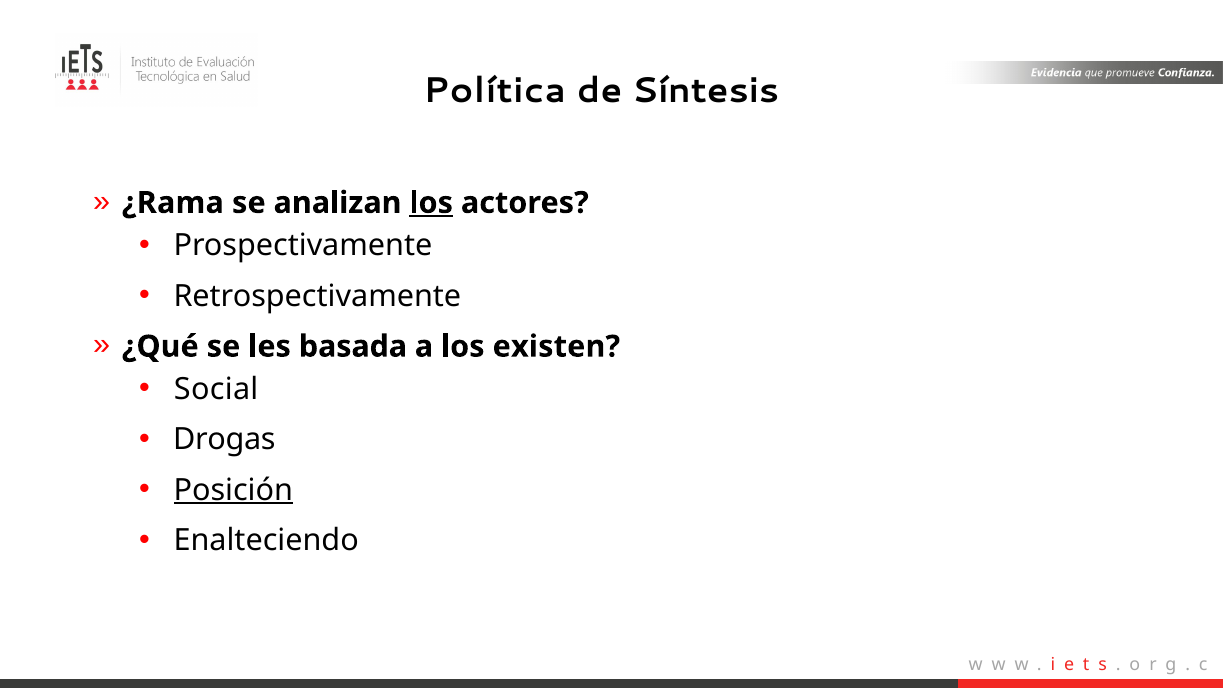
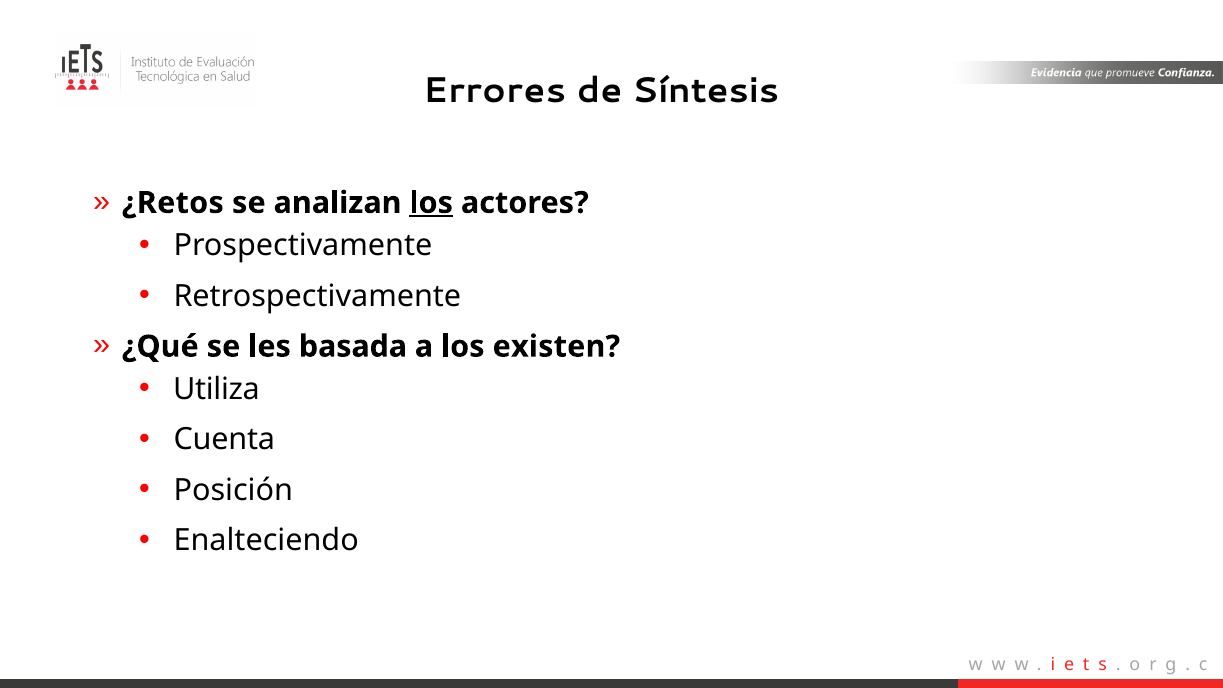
Política: Política -> Errores
¿Rama: ¿Rama -> ¿Retos
Social: Social -> Utiliza
Drogas: Drogas -> Cuenta
Posición underline: present -> none
